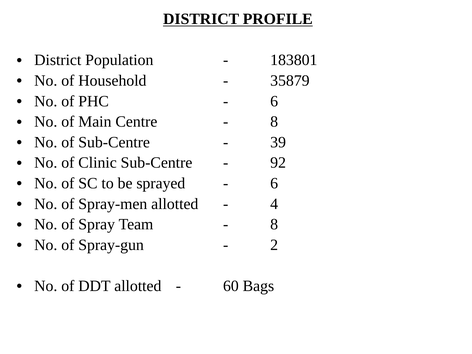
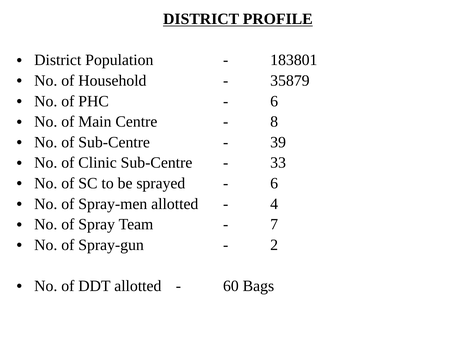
92: 92 -> 33
8 at (274, 224): 8 -> 7
